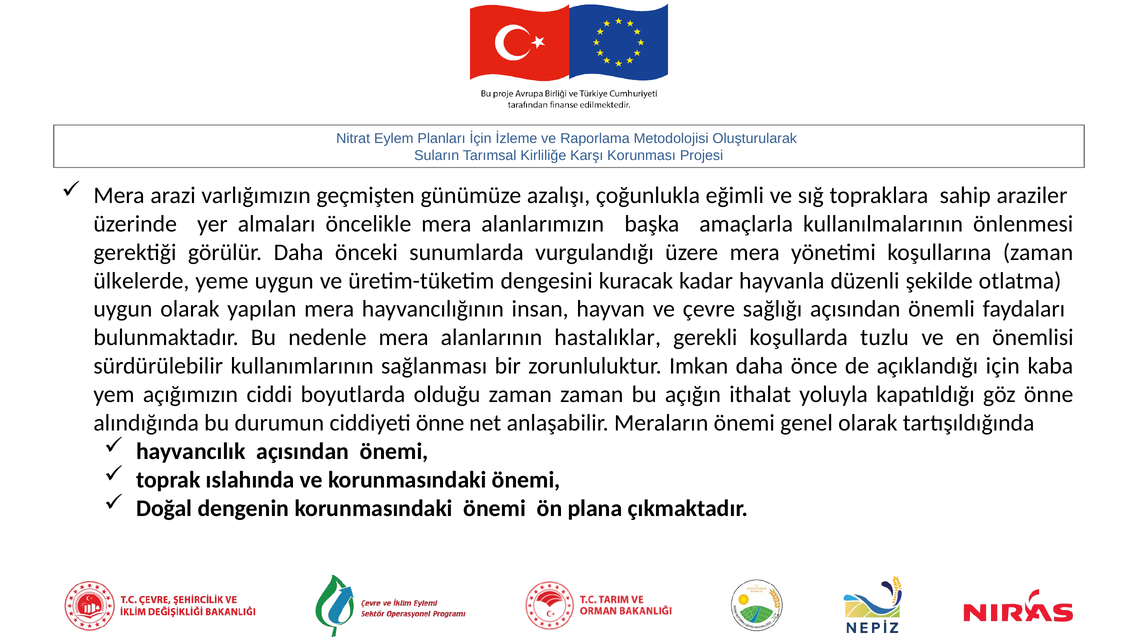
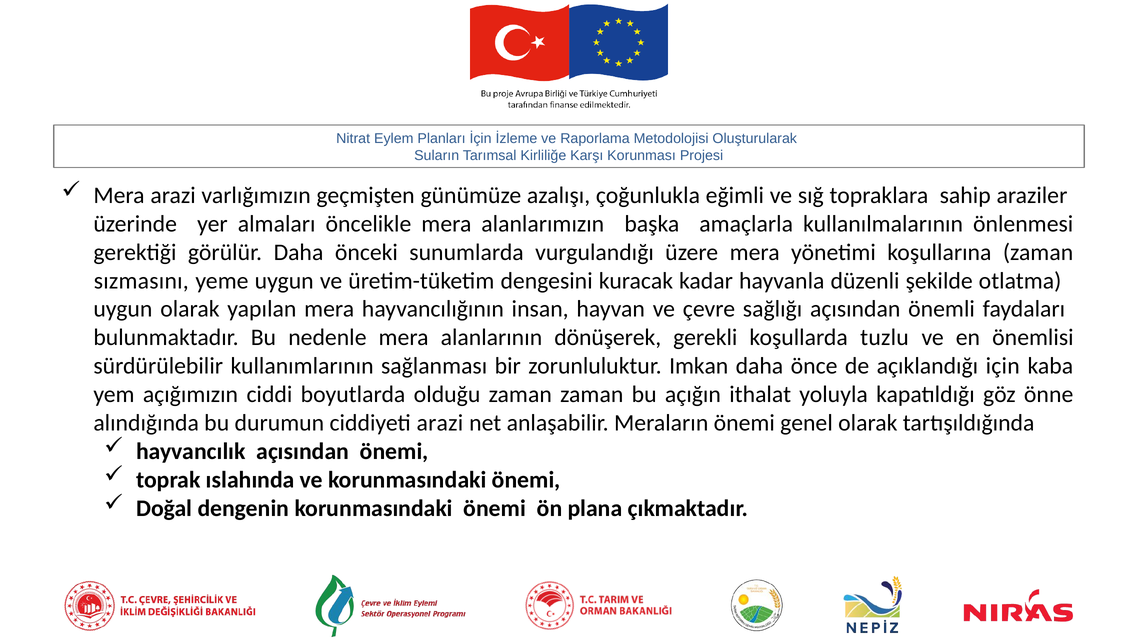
ülkelerde: ülkelerde -> sızmasını
hastalıklar: hastalıklar -> dönüşerek
ciddiyeti önne: önne -> arazi
